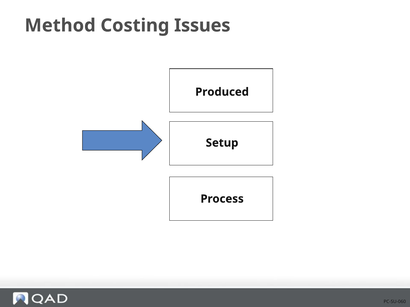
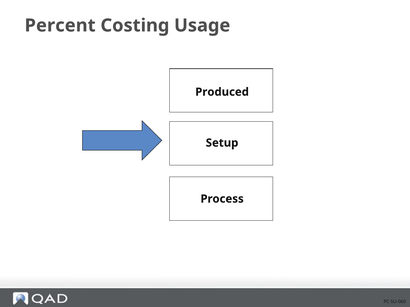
Method: Method -> Percent
Issues: Issues -> Usage
